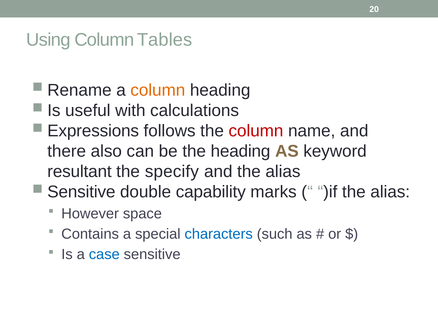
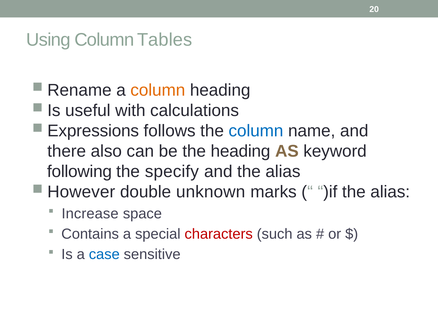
column at (256, 131) colour: red -> blue
resultant: resultant -> following
Sensitive at (81, 192): Sensitive -> However
capability: capability -> unknown
However: However -> Increase
characters colour: blue -> red
